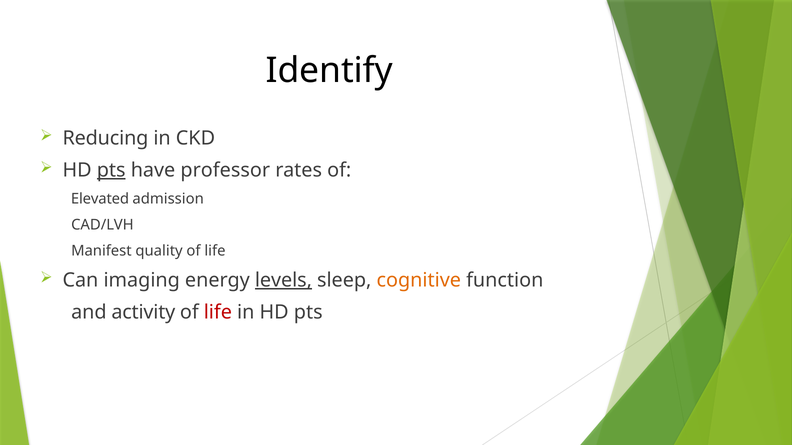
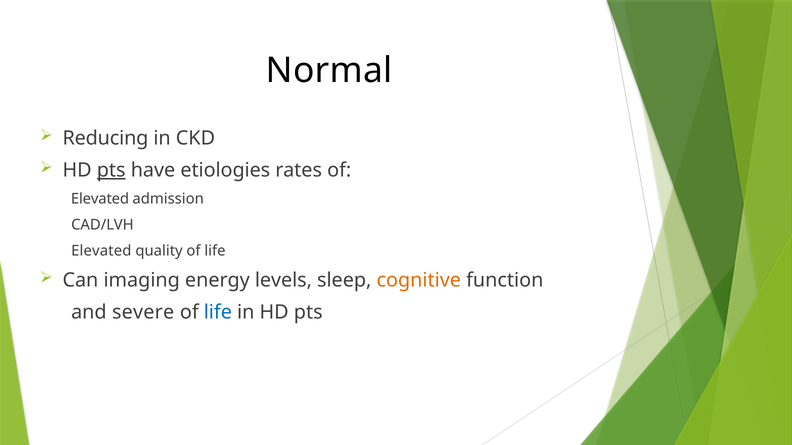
Identify: Identify -> Normal
professor: professor -> etiologies
Manifest at (101, 251): Manifest -> Elevated
levels underline: present -> none
activity: activity -> severe
life at (218, 313) colour: red -> blue
